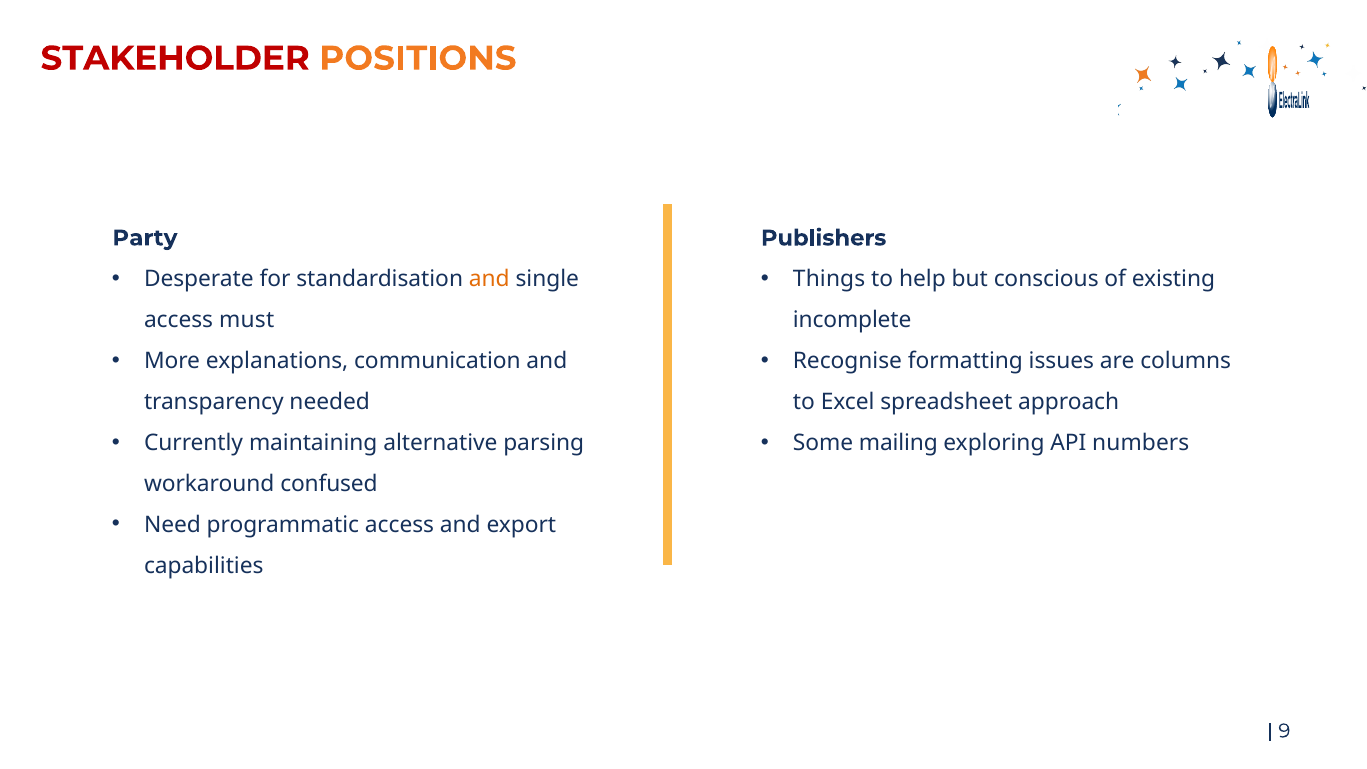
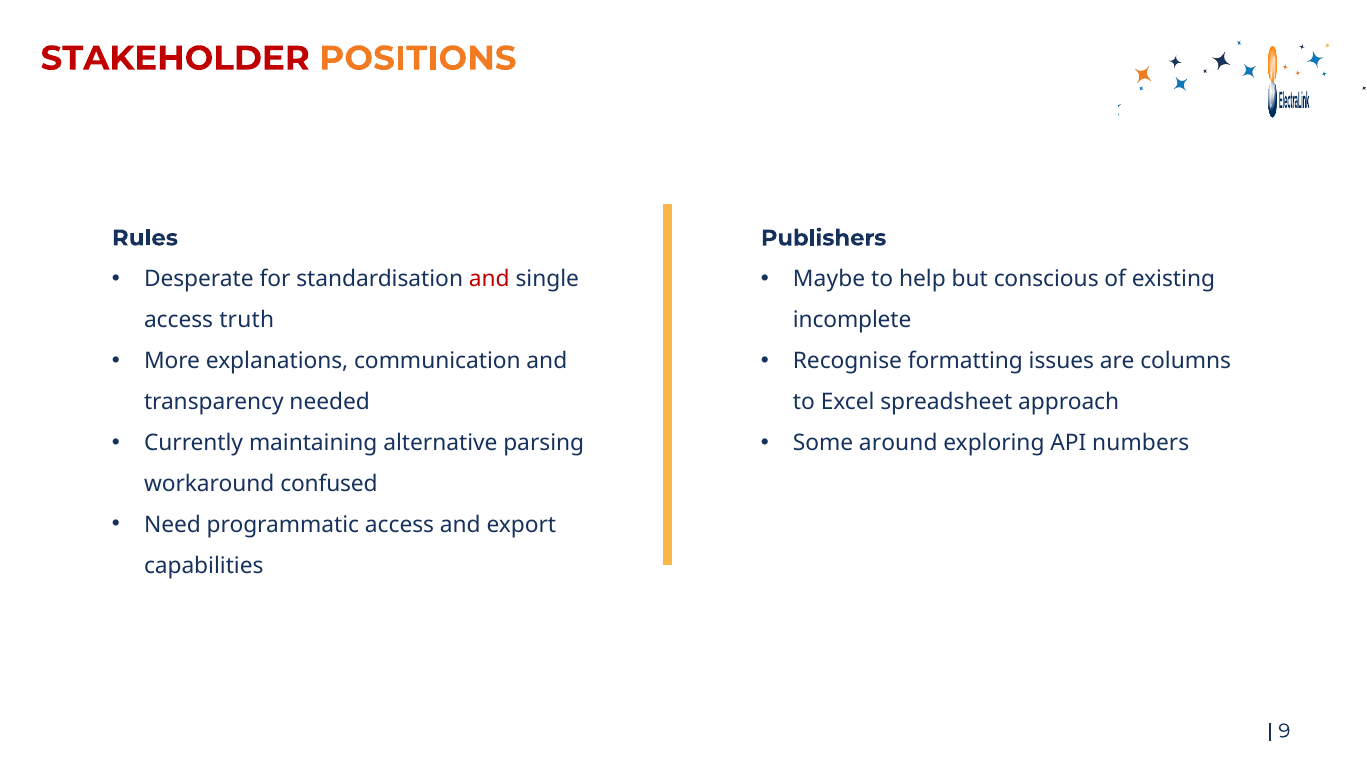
Party: Party -> Rules
and at (489, 279) colour: orange -> red
Things: Things -> Maybe
must: must -> truth
mailing: mailing -> around
